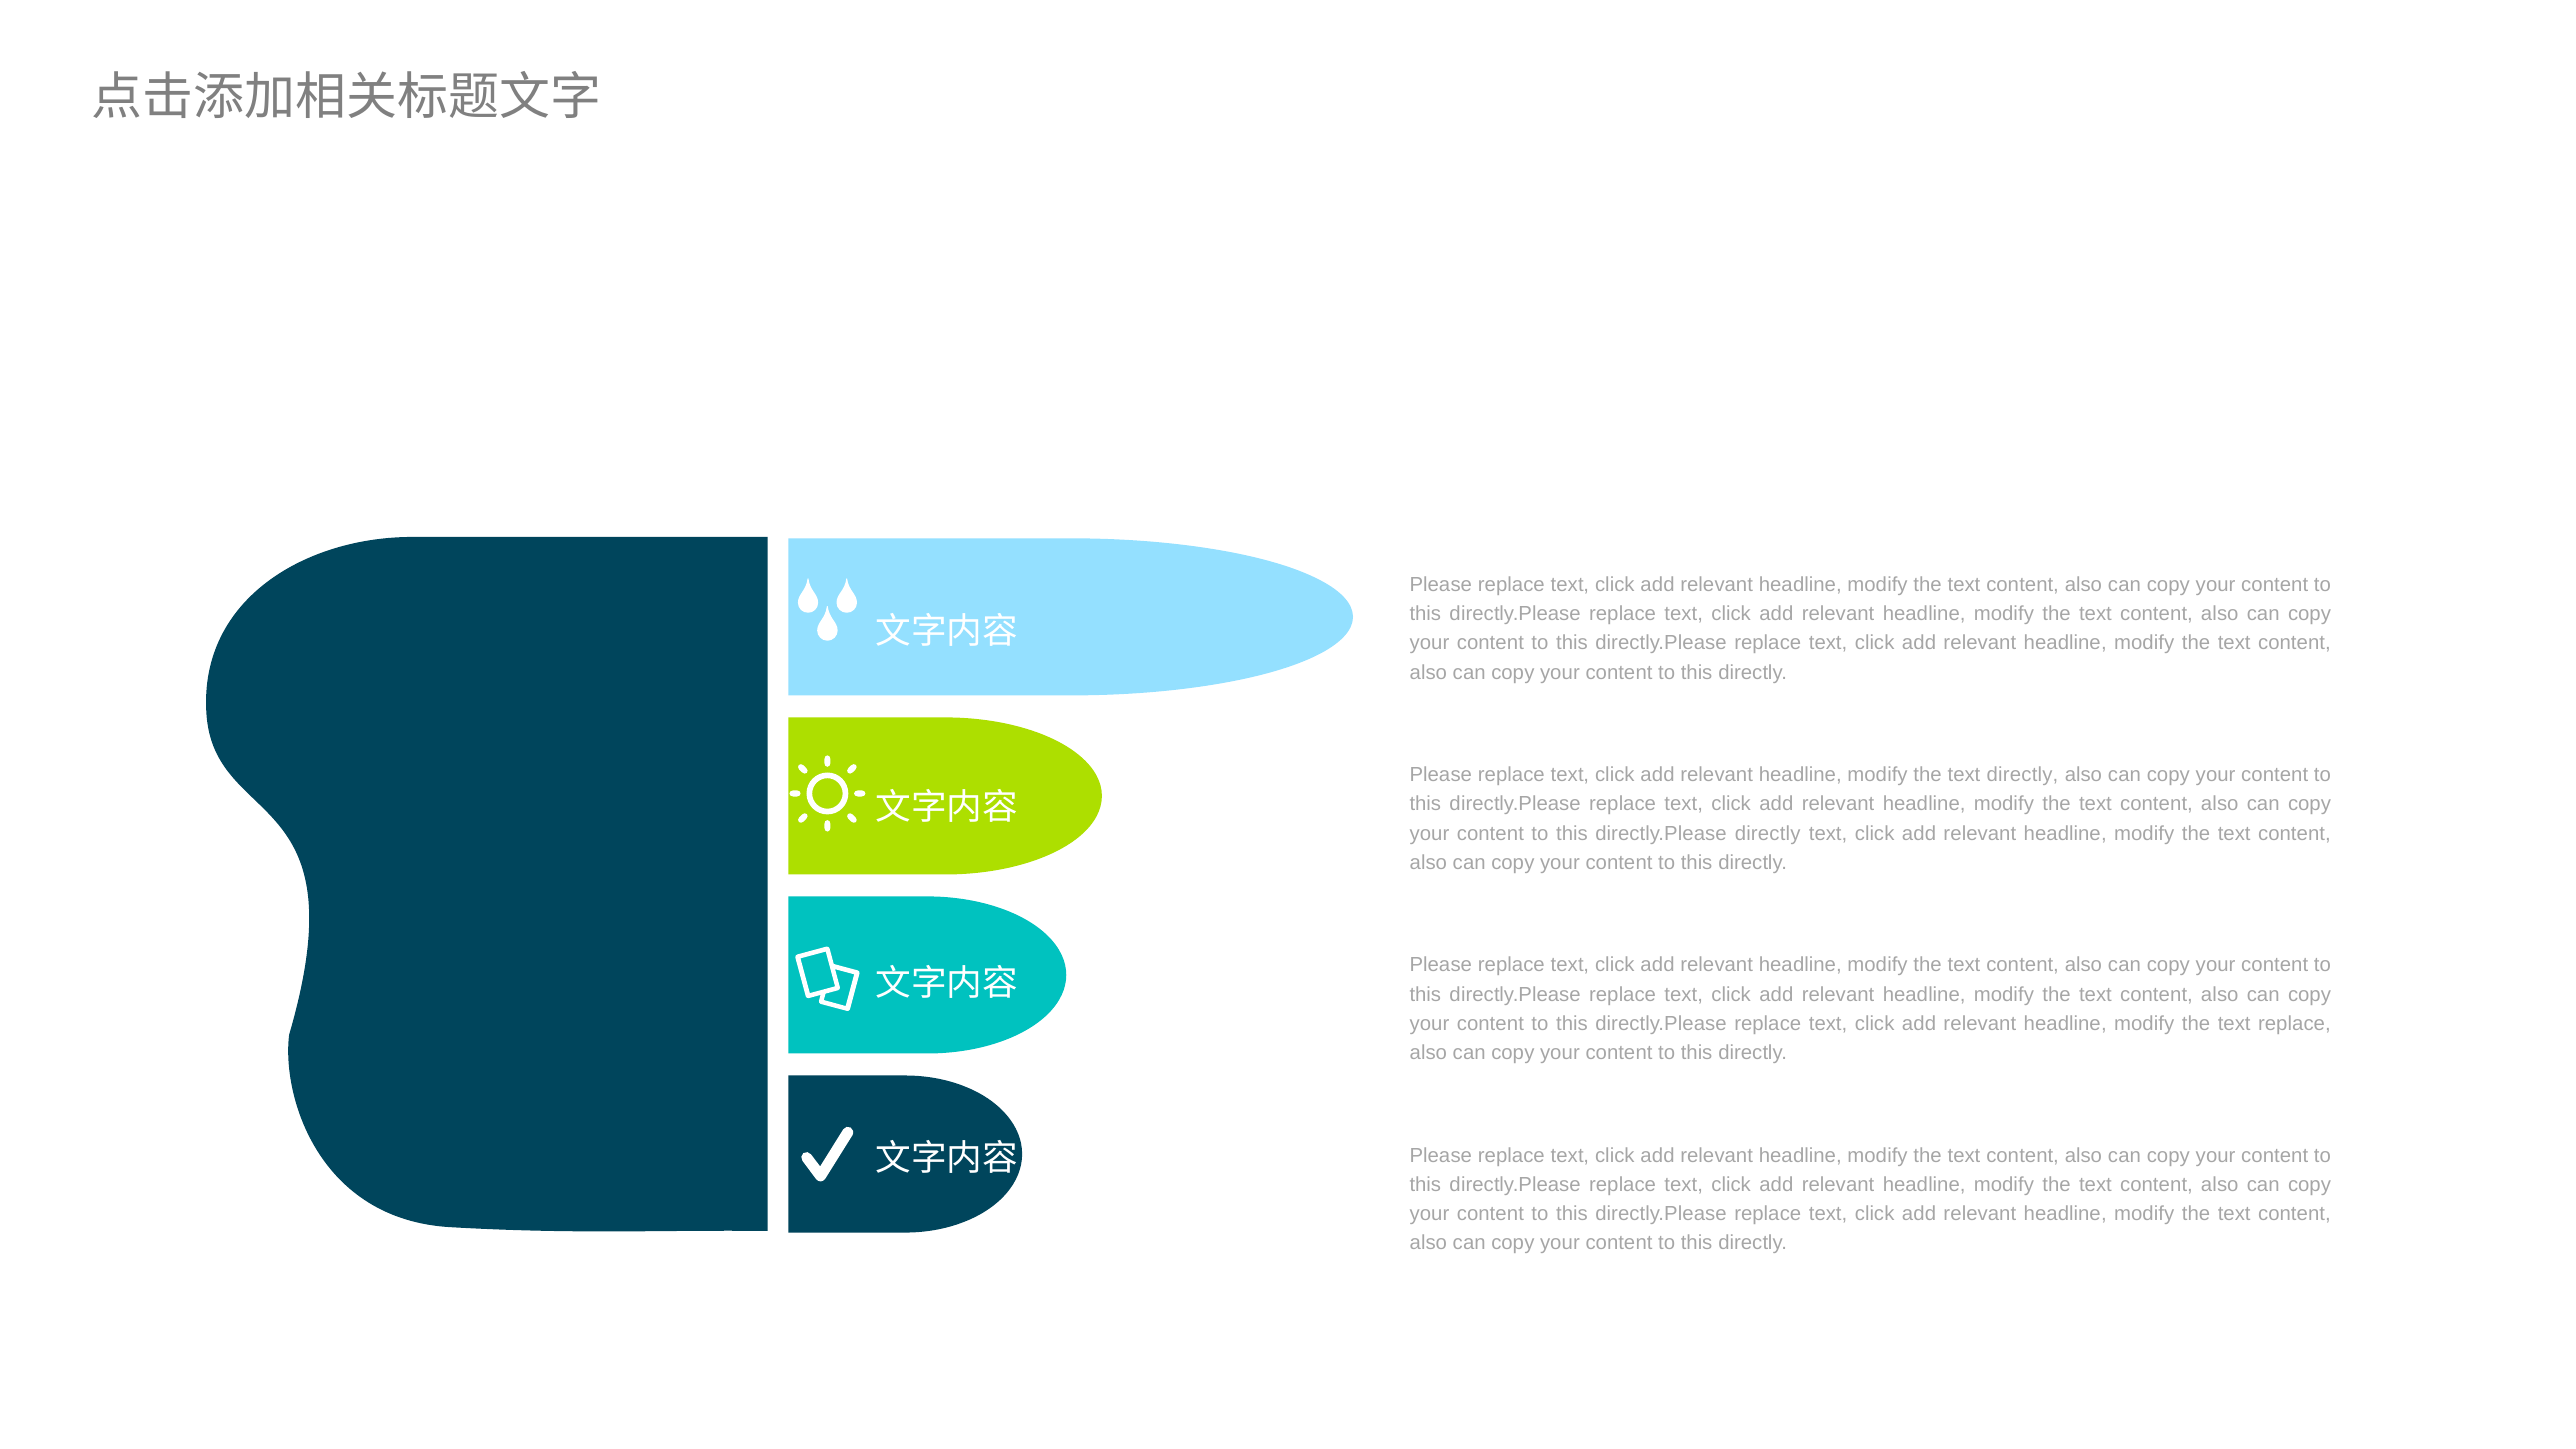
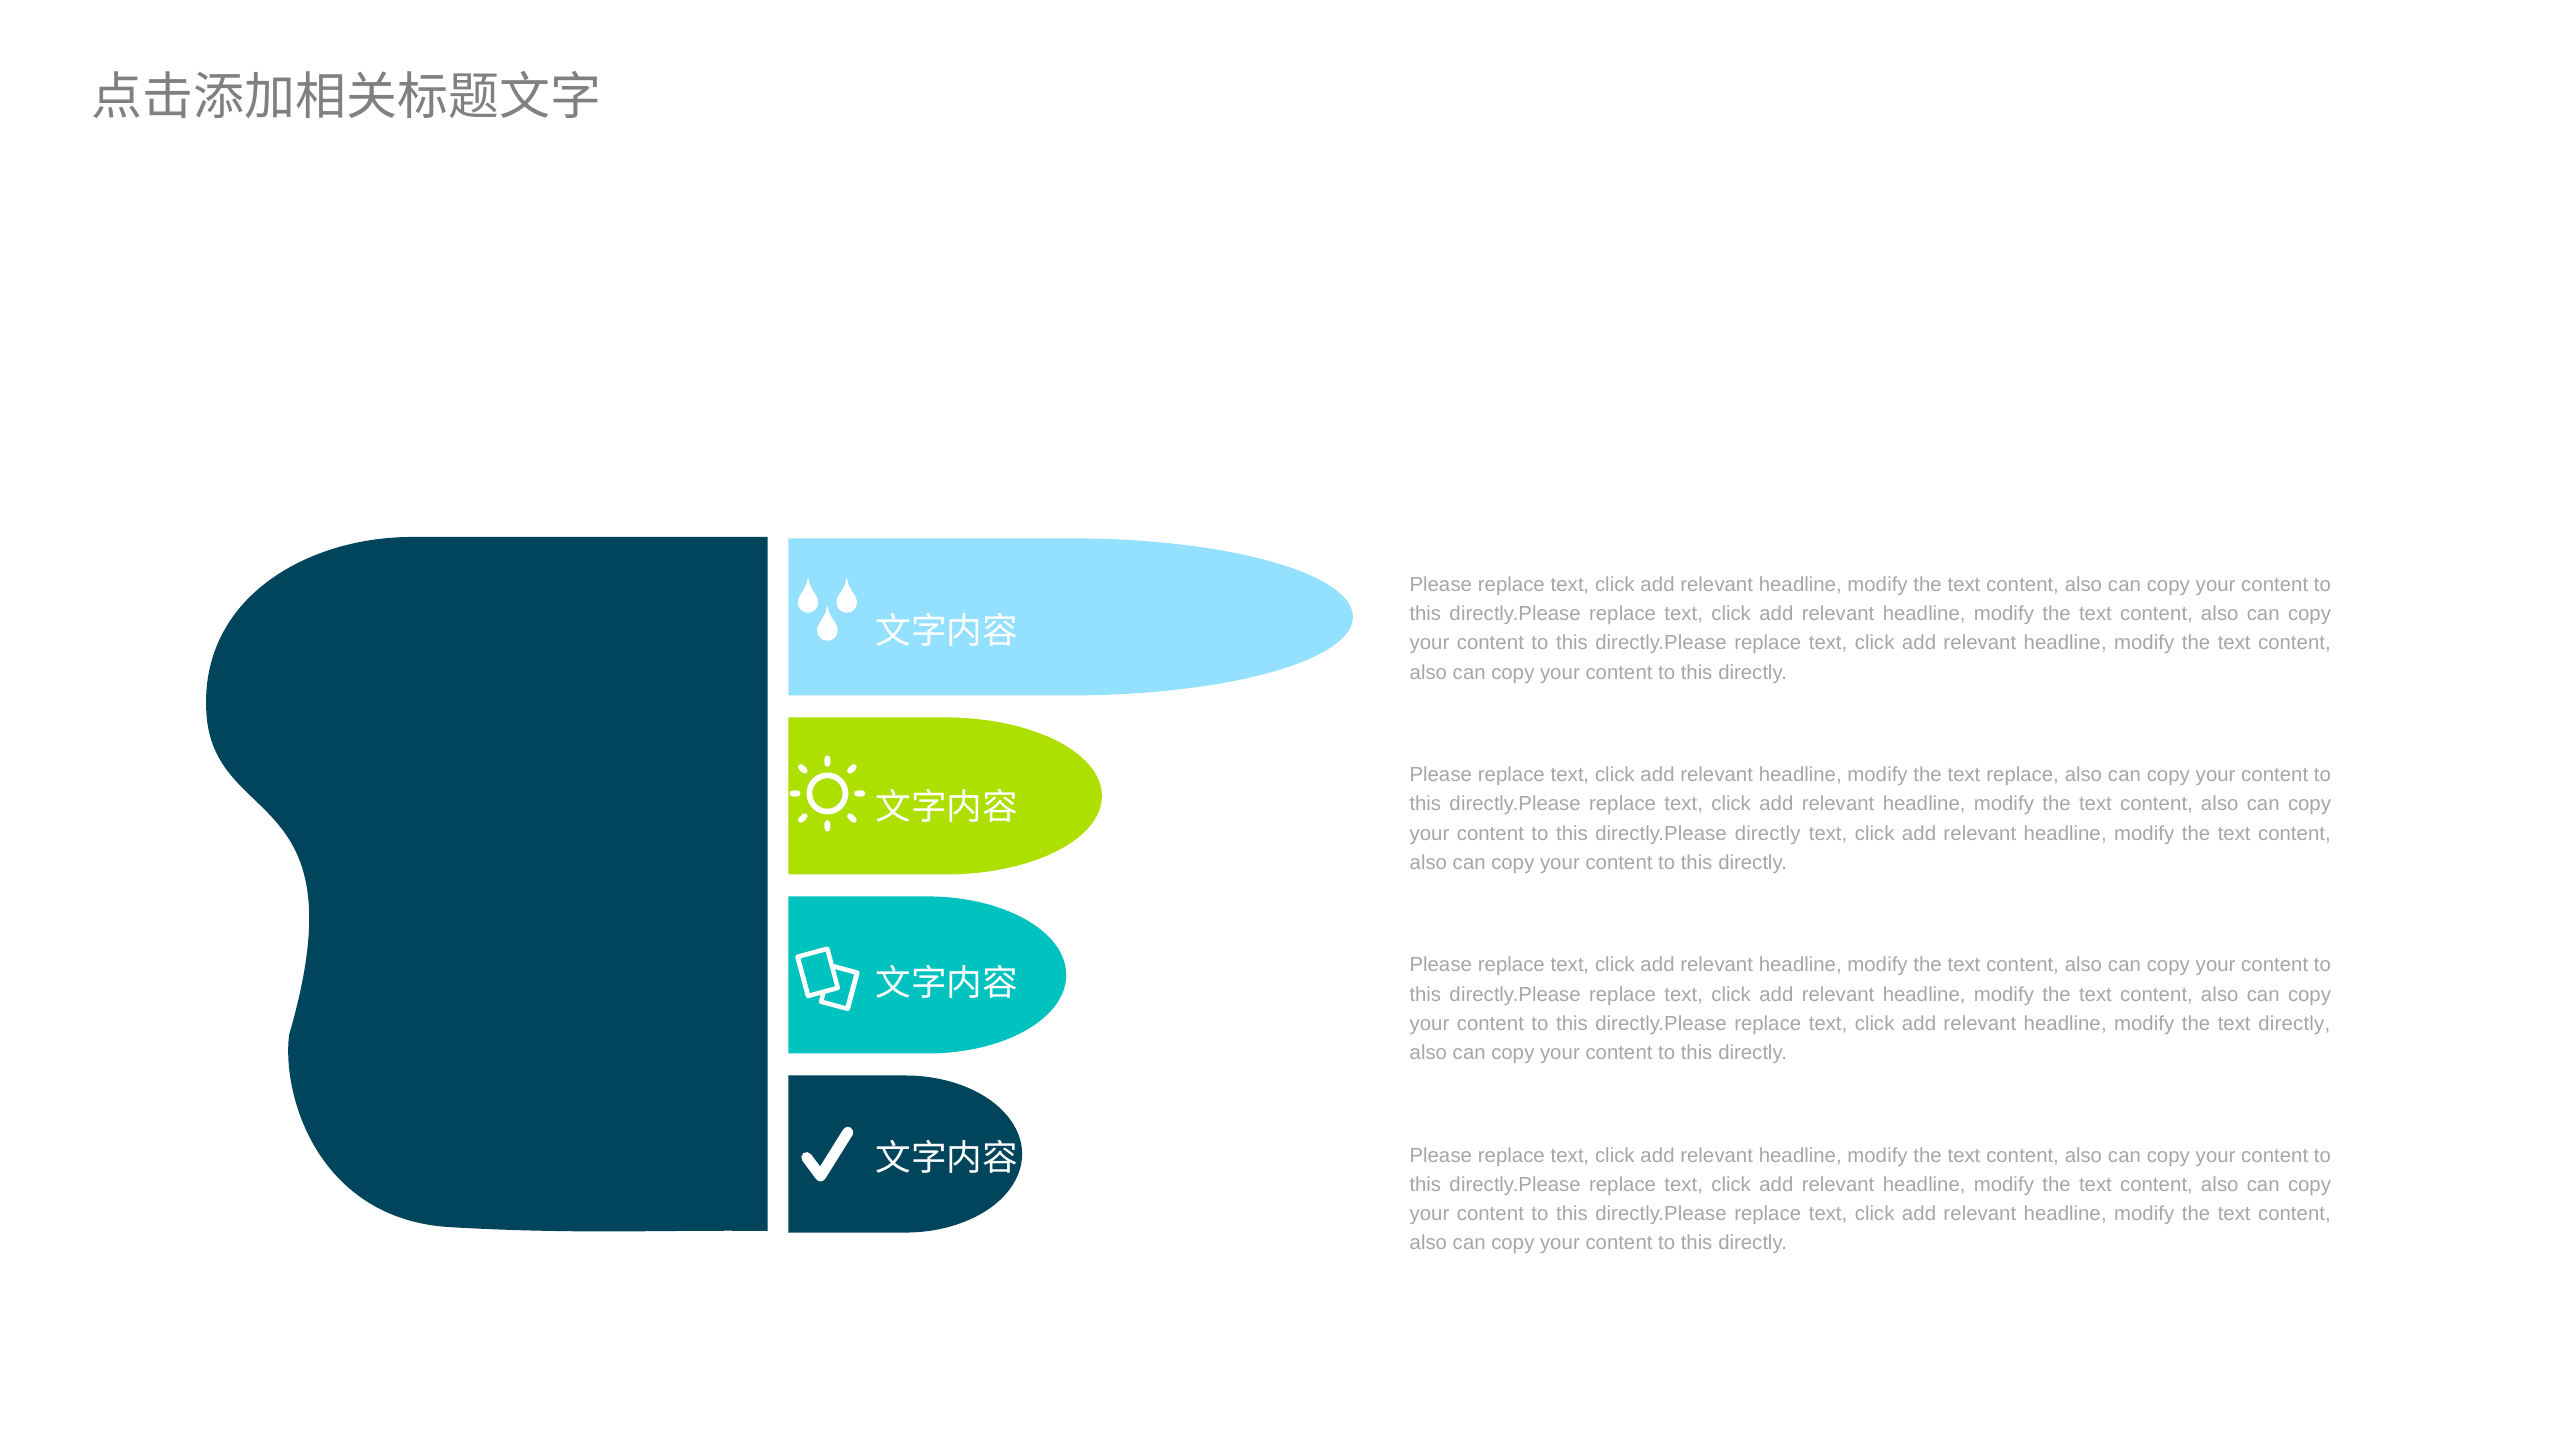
text directly: directly -> replace
text replace: replace -> directly
